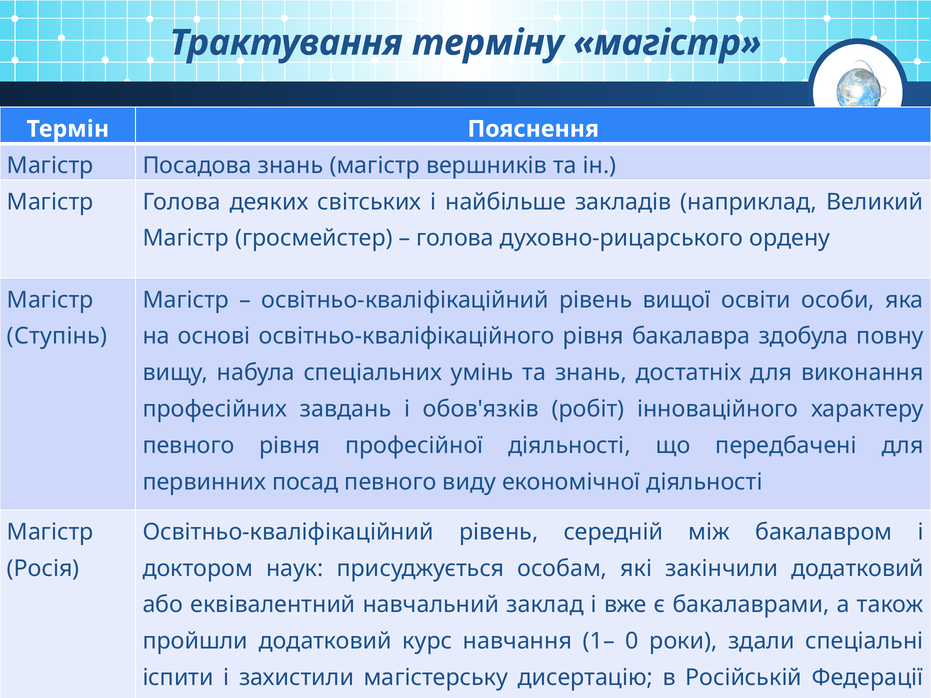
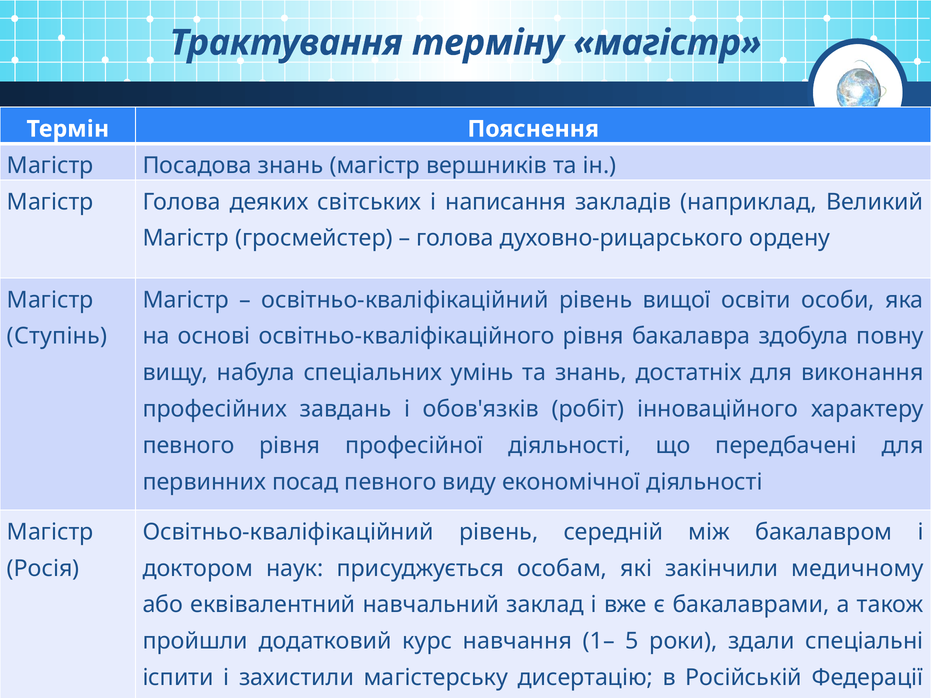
найбільше: найбільше -> написання
закінчили додатковий: додатковий -> медичному
0: 0 -> 5
